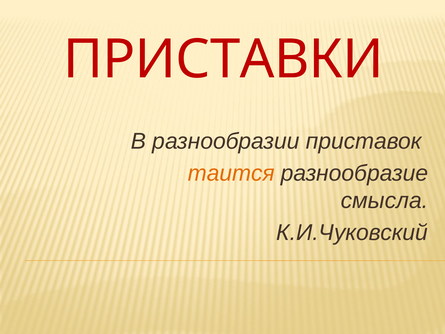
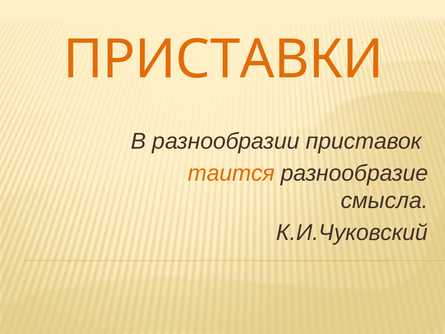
ПРИСТАВКИ colour: red -> orange
